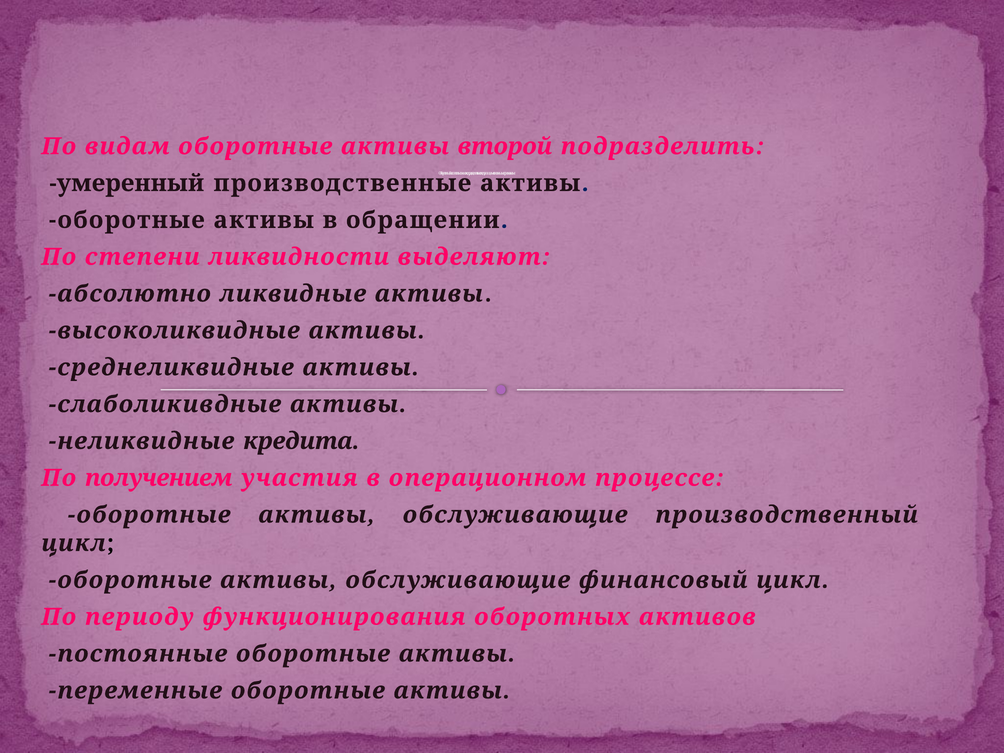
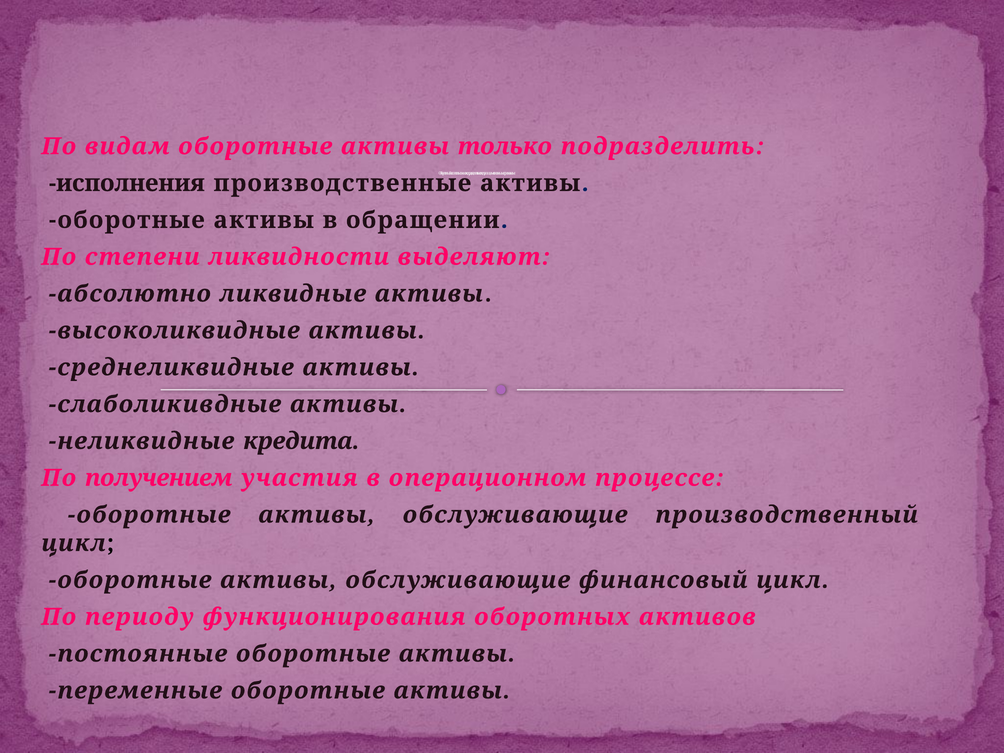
второй: второй -> только
умеренный: умеренный -> исполнения
